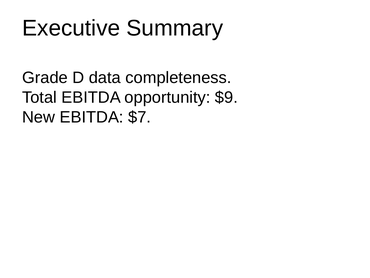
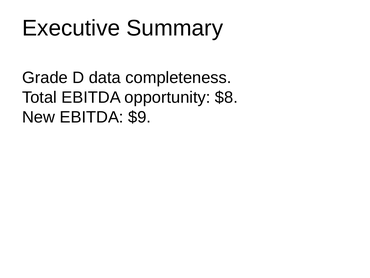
$9: $9 -> $8
$7: $7 -> $9
